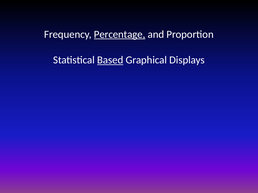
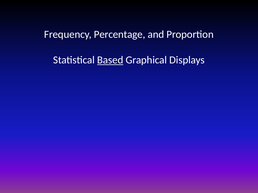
Percentage underline: present -> none
